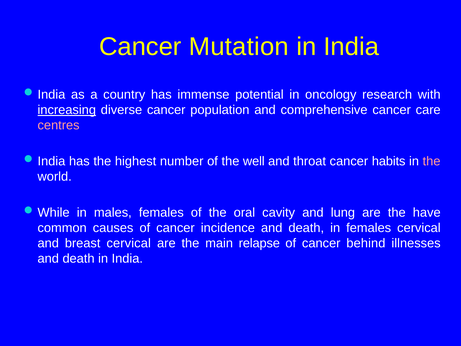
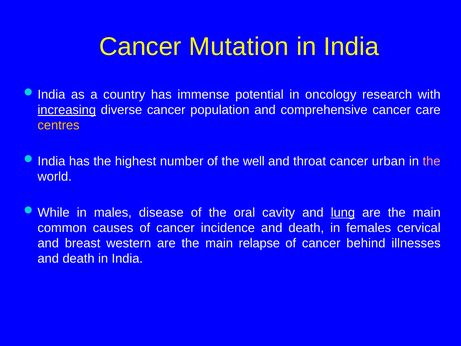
centres colour: pink -> yellow
habits: habits -> urban
males females: females -> disease
lung underline: none -> present
have at (427, 212): have -> main
breast cervical: cervical -> western
